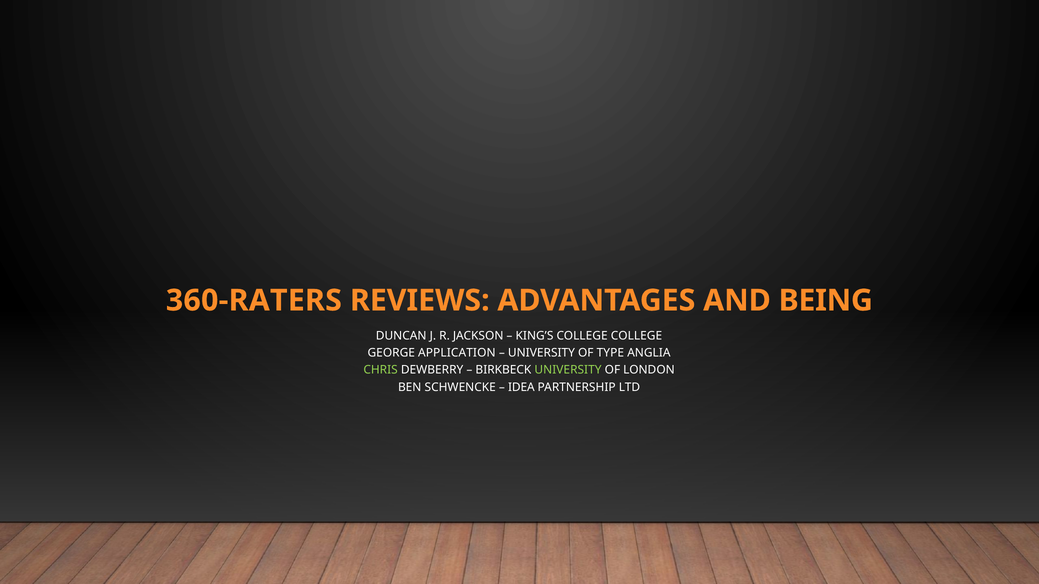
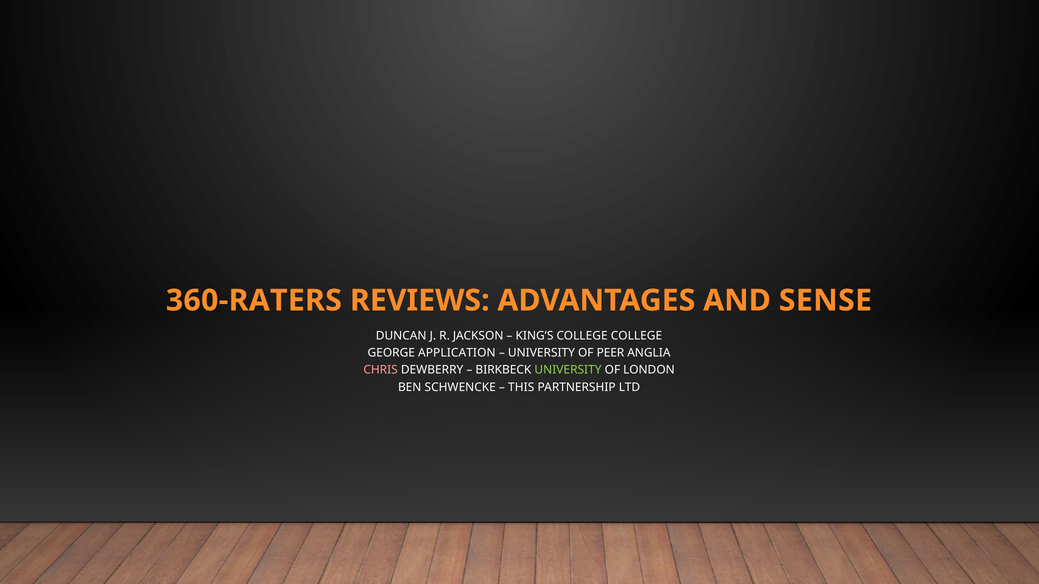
BEING: BEING -> SENSE
TYPE: TYPE -> PEER
CHRIS colour: light green -> pink
IDEA: IDEA -> THIS
